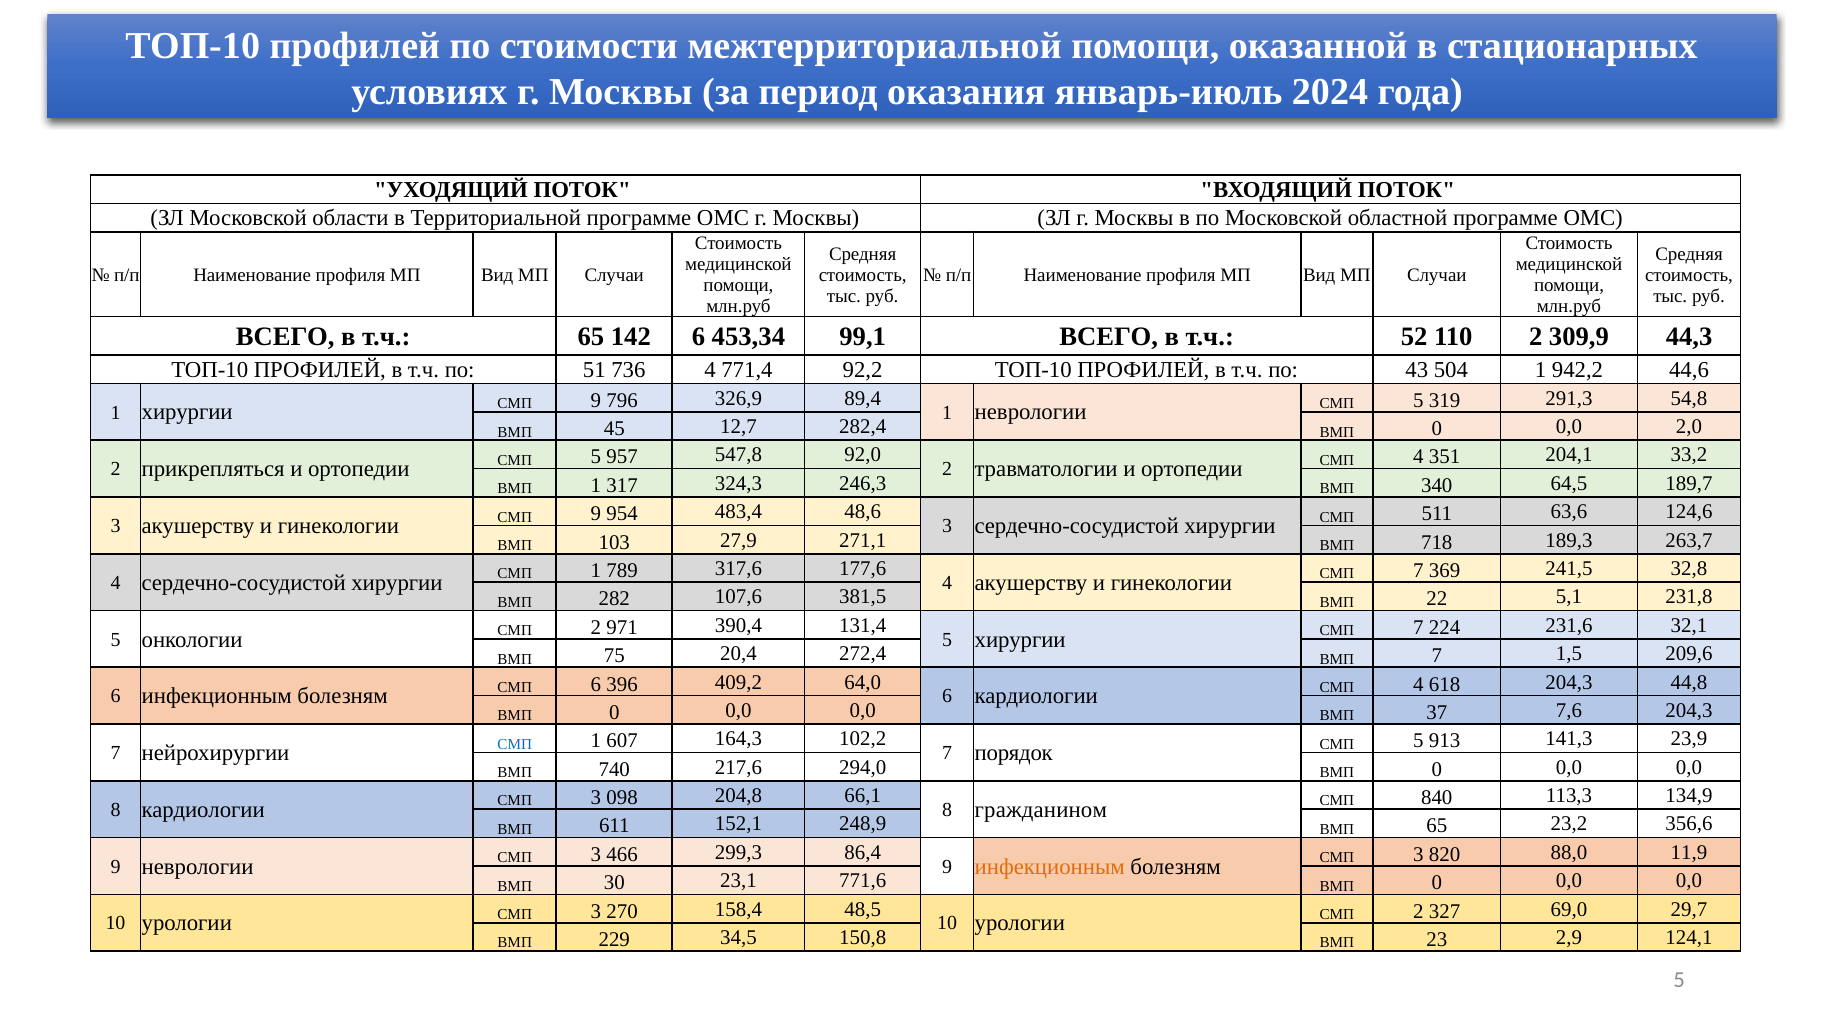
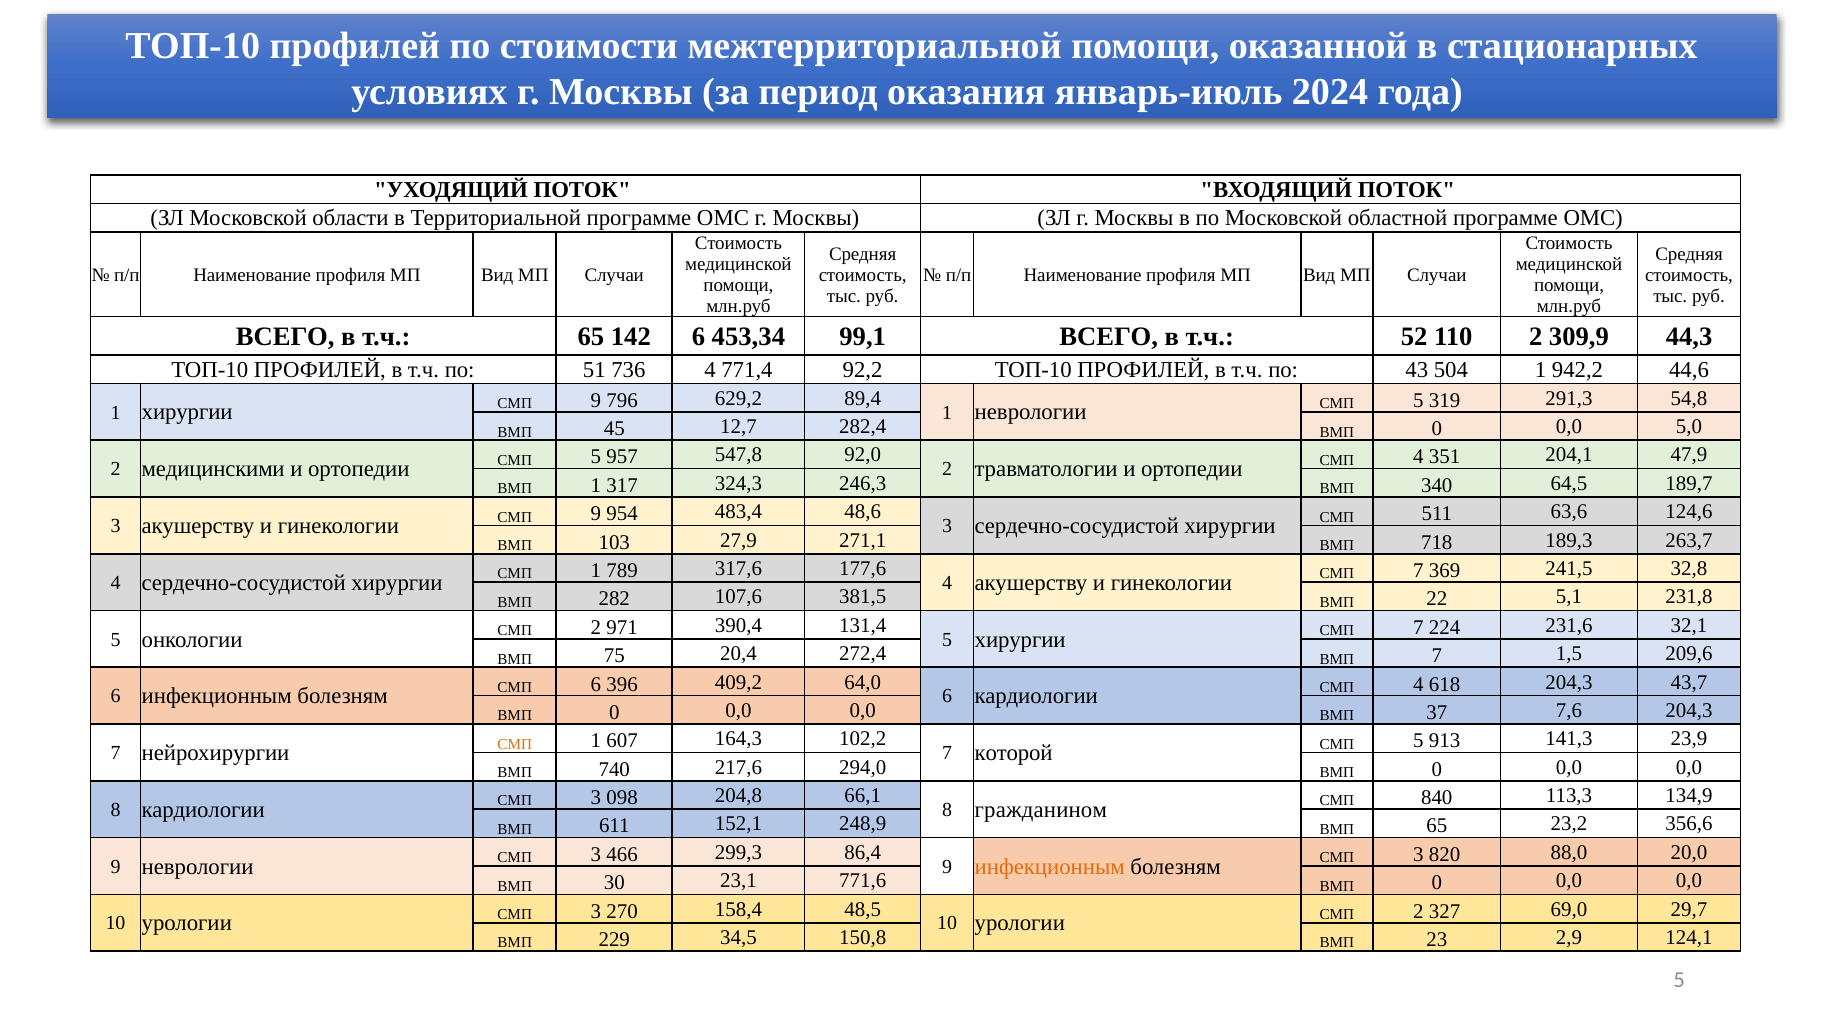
326,9: 326,9 -> 629,2
2,0: 2,0 -> 5,0
прикрепляться: прикрепляться -> медицинскими
33,2: 33,2 -> 47,9
44,8: 44,8 -> 43,7
СМП at (515, 744) colour: blue -> orange
порядок: порядок -> которой
11,9: 11,9 -> 20,0
